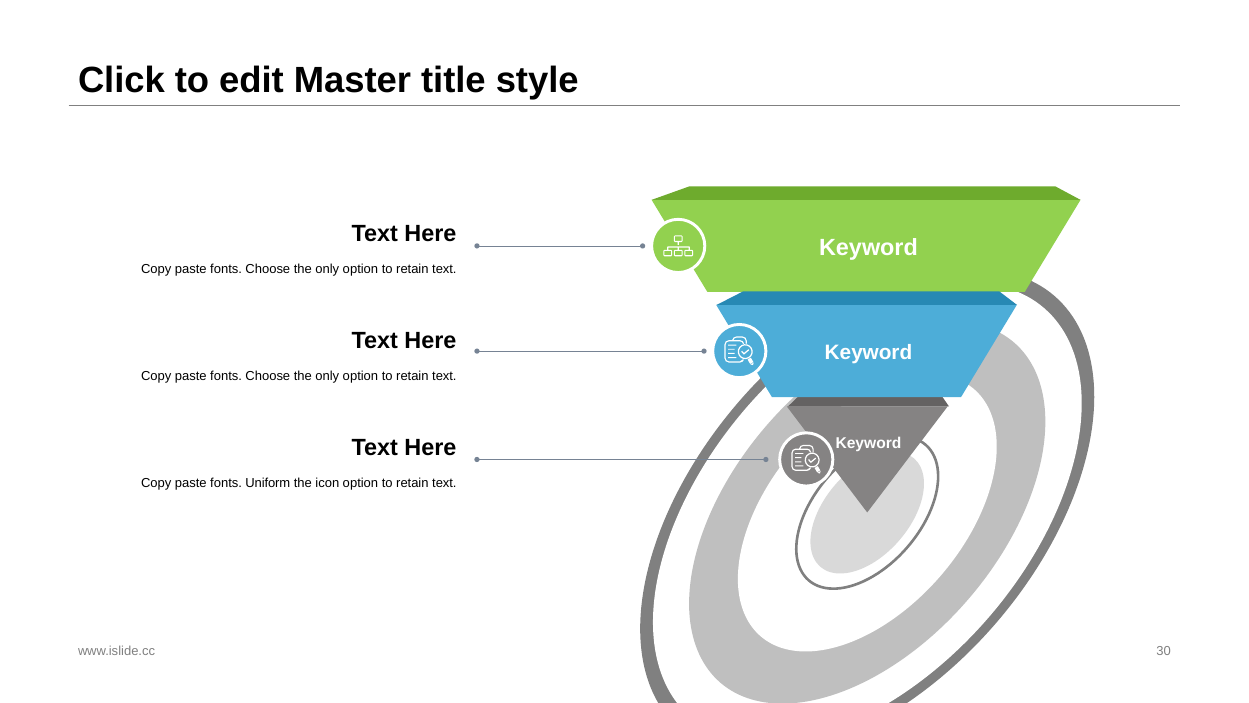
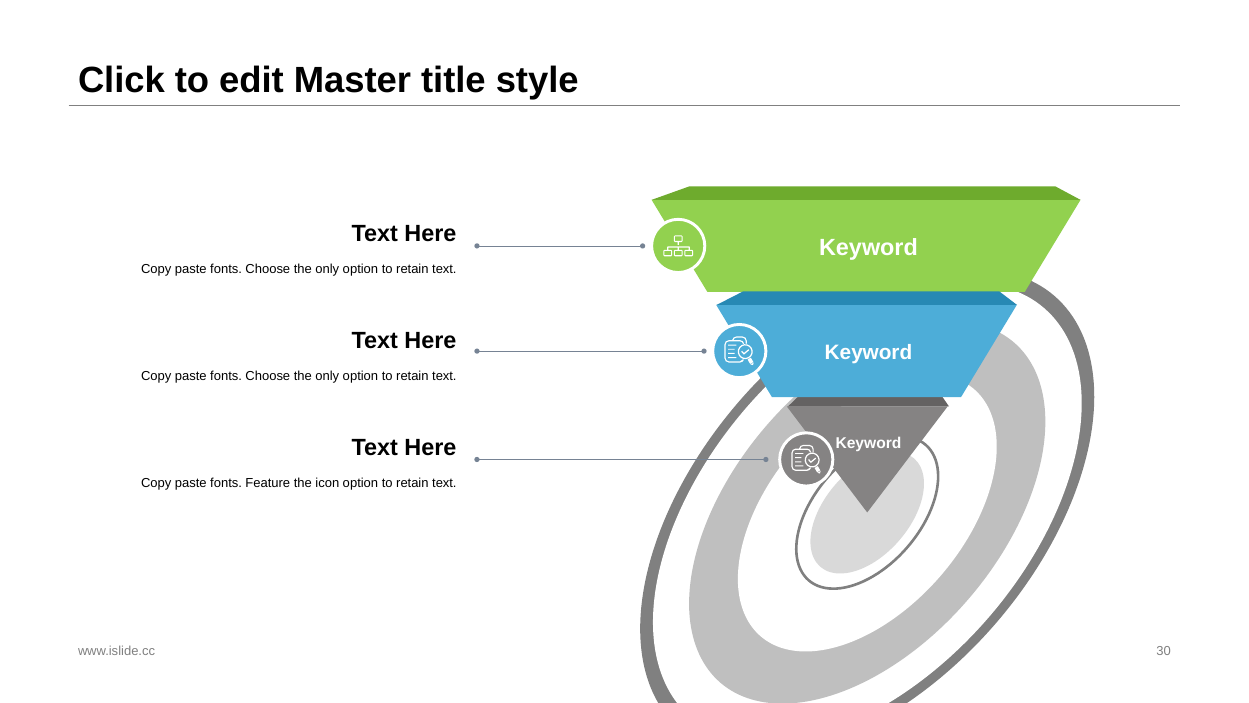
Uniform: Uniform -> Feature
